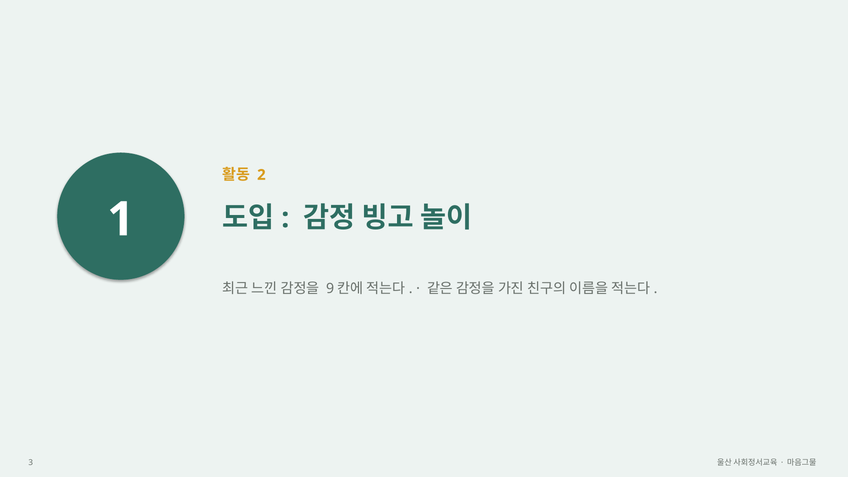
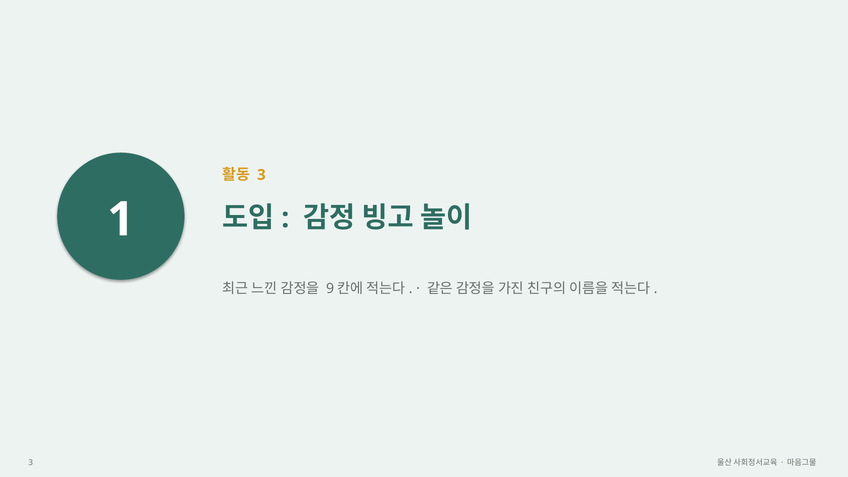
2 at (261, 175): 2 -> 3
